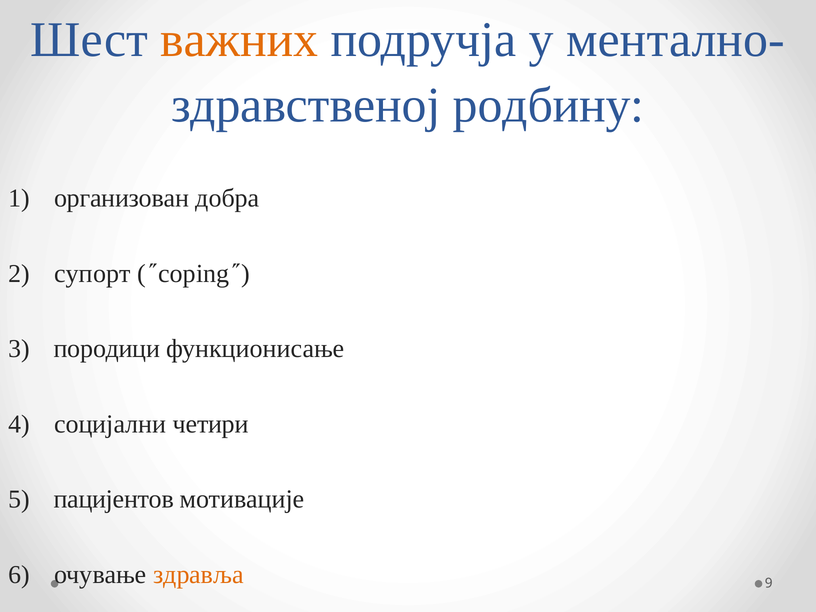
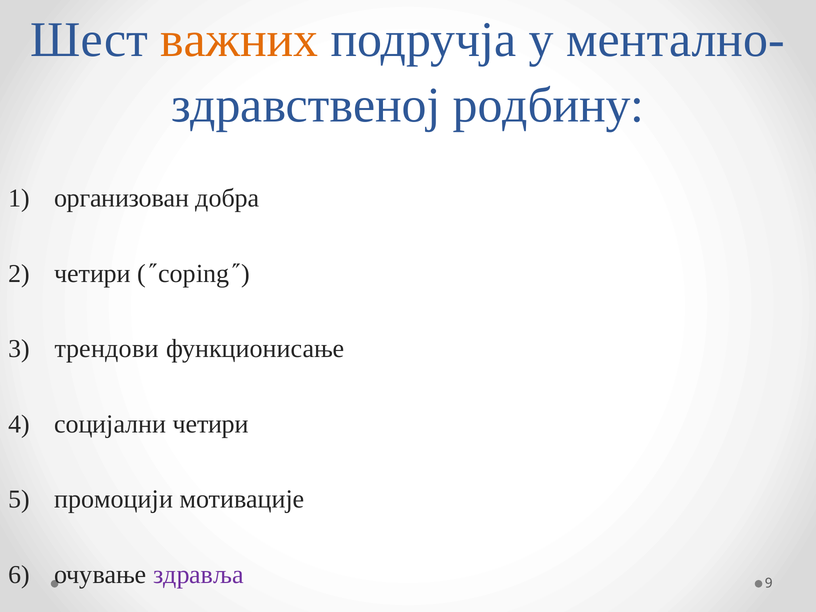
супорт at (92, 274): супорт -> четири
породици: породици -> трендови
пацијентов: пацијентов -> промоцији
здравља colour: orange -> purple
